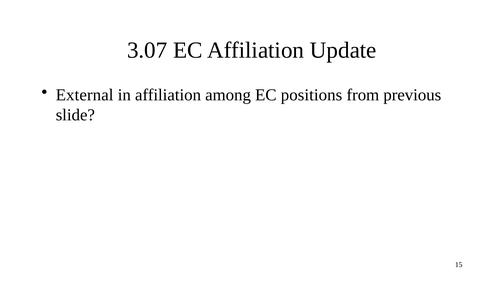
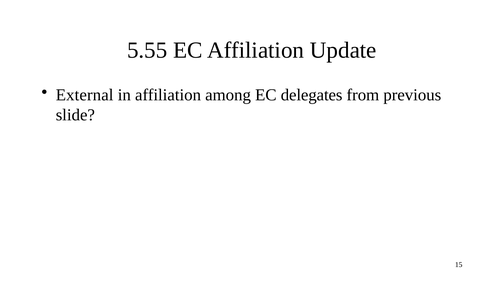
3.07: 3.07 -> 5.55
positions: positions -> delegates
